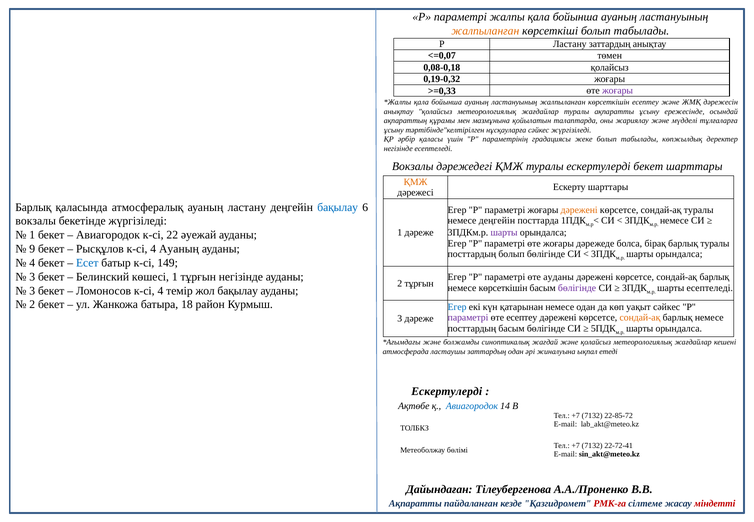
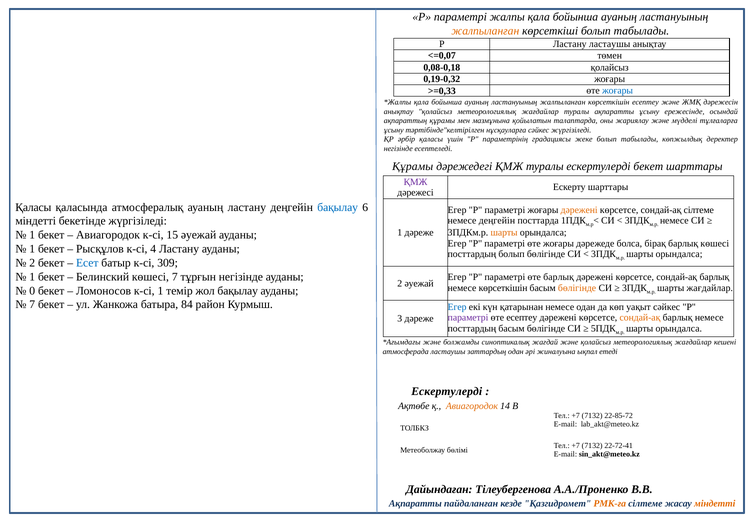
Ластану заттардың: заттардың -> ластаушы
жоғары at (618, 91) colour: purple -> blue
Вокзалы at (413, 167): Вокзалы -> Құрамы
ҚМЖ at (416, 182) colour: orange -> purple
Барлық at (33, 207): Барлық -> Қаласы
сондай-ақ туралы: туралы -> сілтеме
вокзалы at (36, 221): вокзалы -> міндетті
шарты at (504, 233) colour: purple -> orange
22: 22 -> 15
барлық туралы: туралы -> көшесі
9 at (32, 249): 9 -> 1
4 Ауаның: Ауаның -> Ластану
4 at (32, 263): 4 -> 2
149: 149 -> 309
3 at (32, 277): 3 -> 1
көшесі 1: 1 -> 7
өте ауданы: ауданы -> барлық
2 тұрғын: тұрғын -> әуежай
бөлігінде at (577, 288) colour: purple -> orange
шарты есептеледі: есептеледі -> жағдайлар
3 at (32, 291): 3 -> 0
Ломоносов к-сі 4: 4 -> 1
2 at (32, 305): 2 -> 7
18: 18 -> 84
Авиагородок at (472, 406) colour: blue -> orange
РМК-ға colour: red -> orange
міндетті at (715, 504) colour: red -> orange
